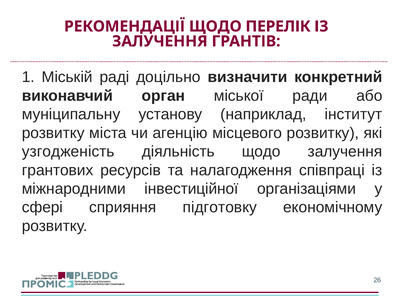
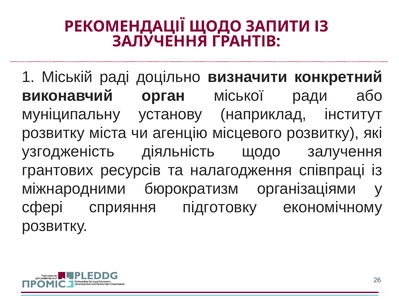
ПЕРЕЛІК: ПЕРЕЛІК -> ЗАПИТИ
інвестиційної: інвестиційної -> бюрократизм
